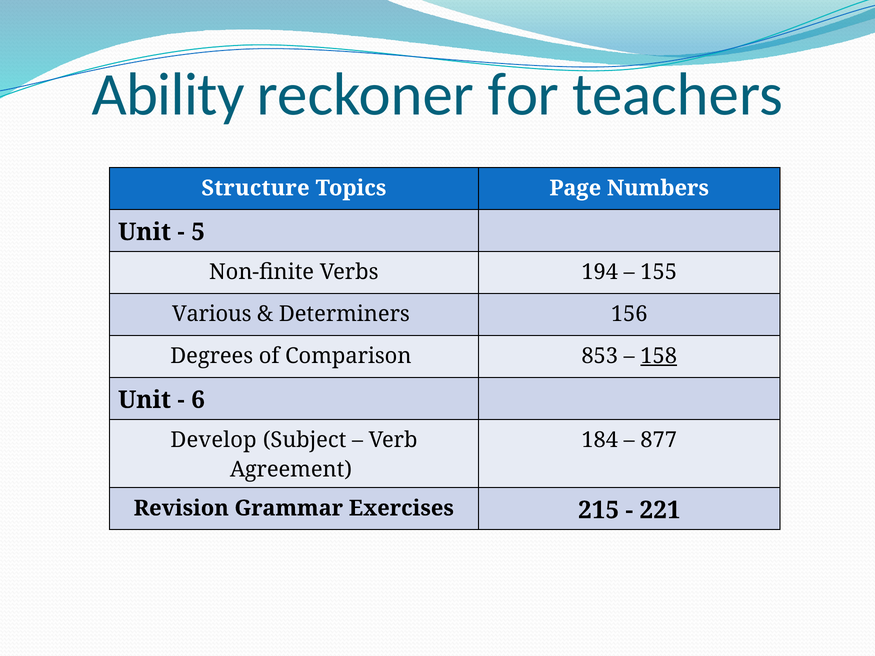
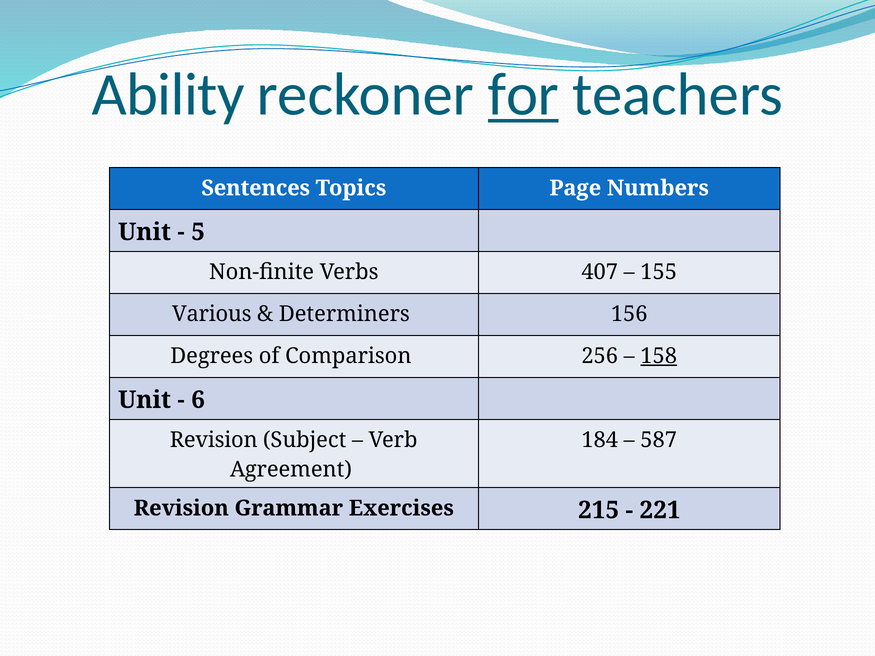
for underline: none -> present
Structure: Structure -> Sentences
194: 194 -> 407
853: 853 -> 256
Develop at (214, 440): Develop -> Revision
877: 877 -> 587
